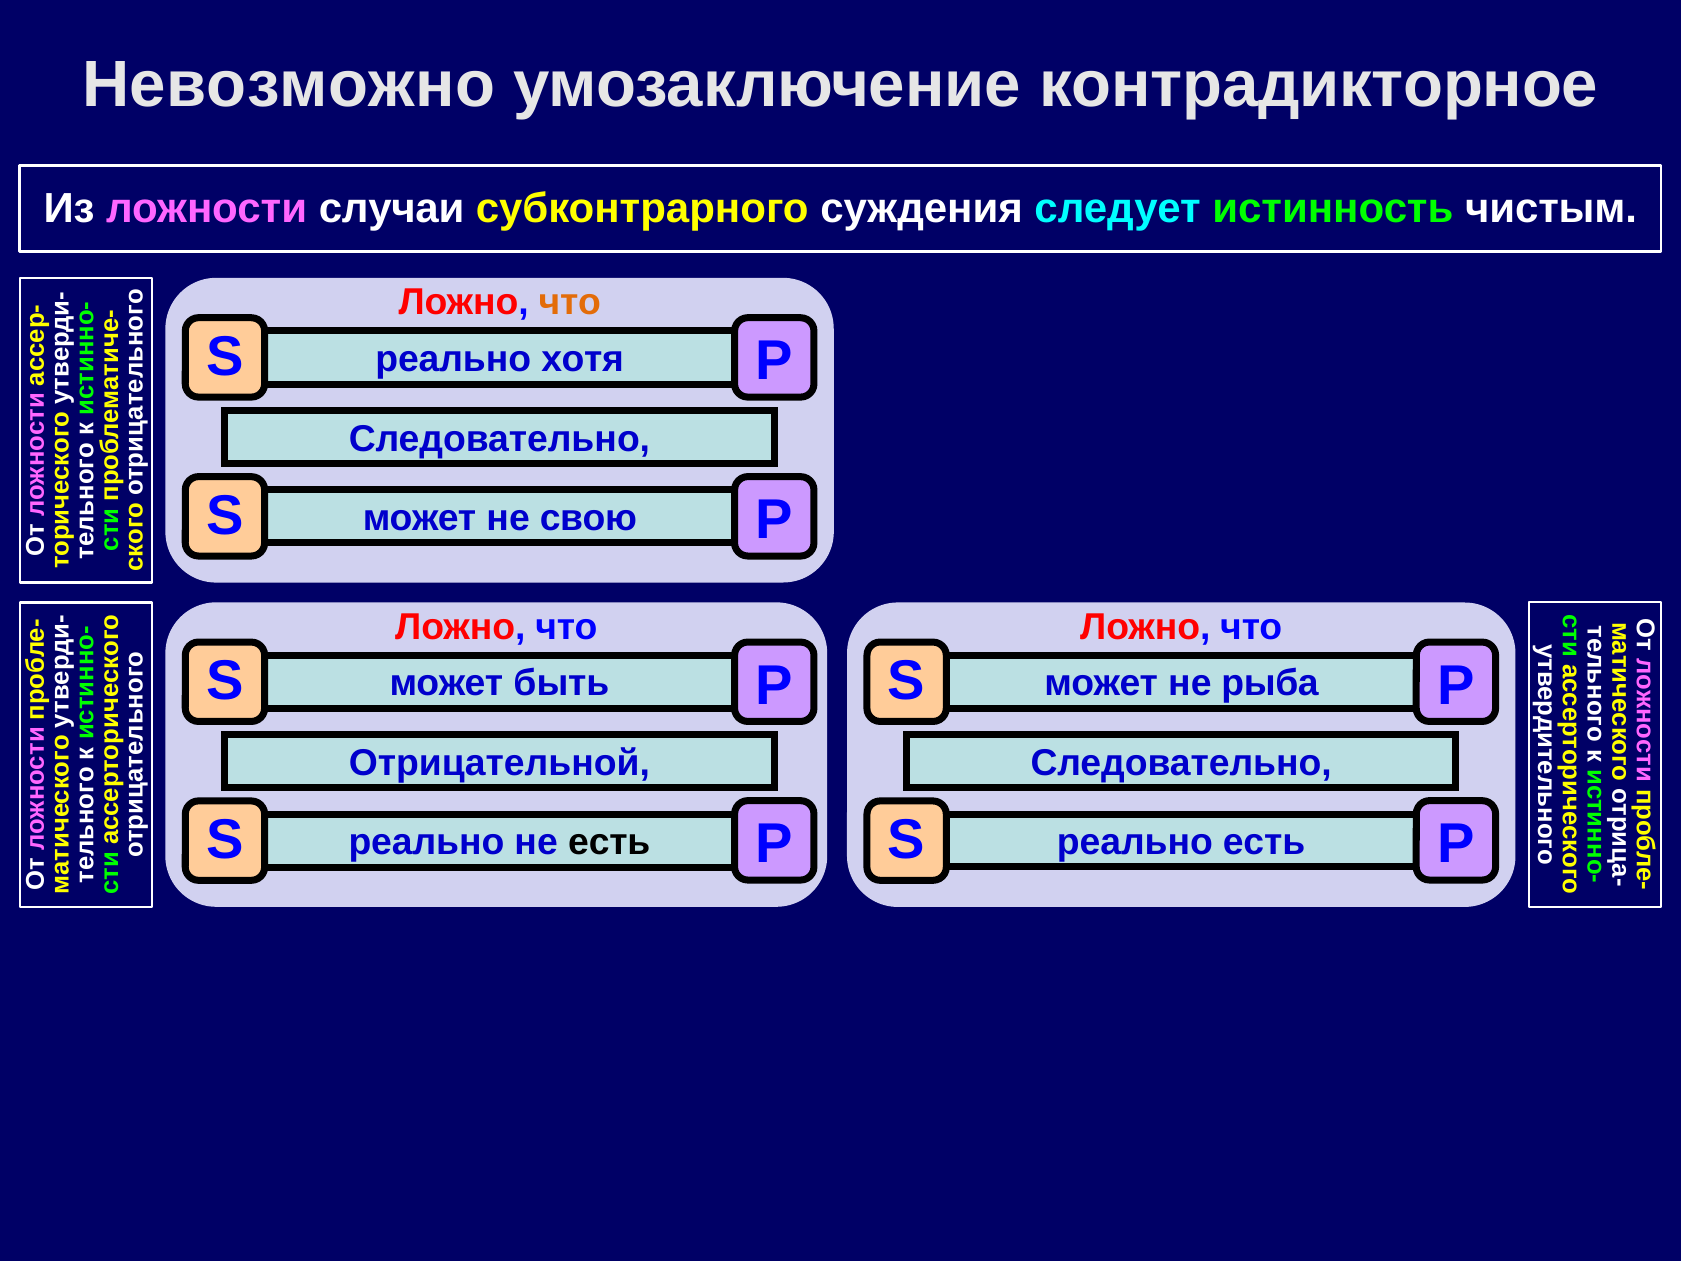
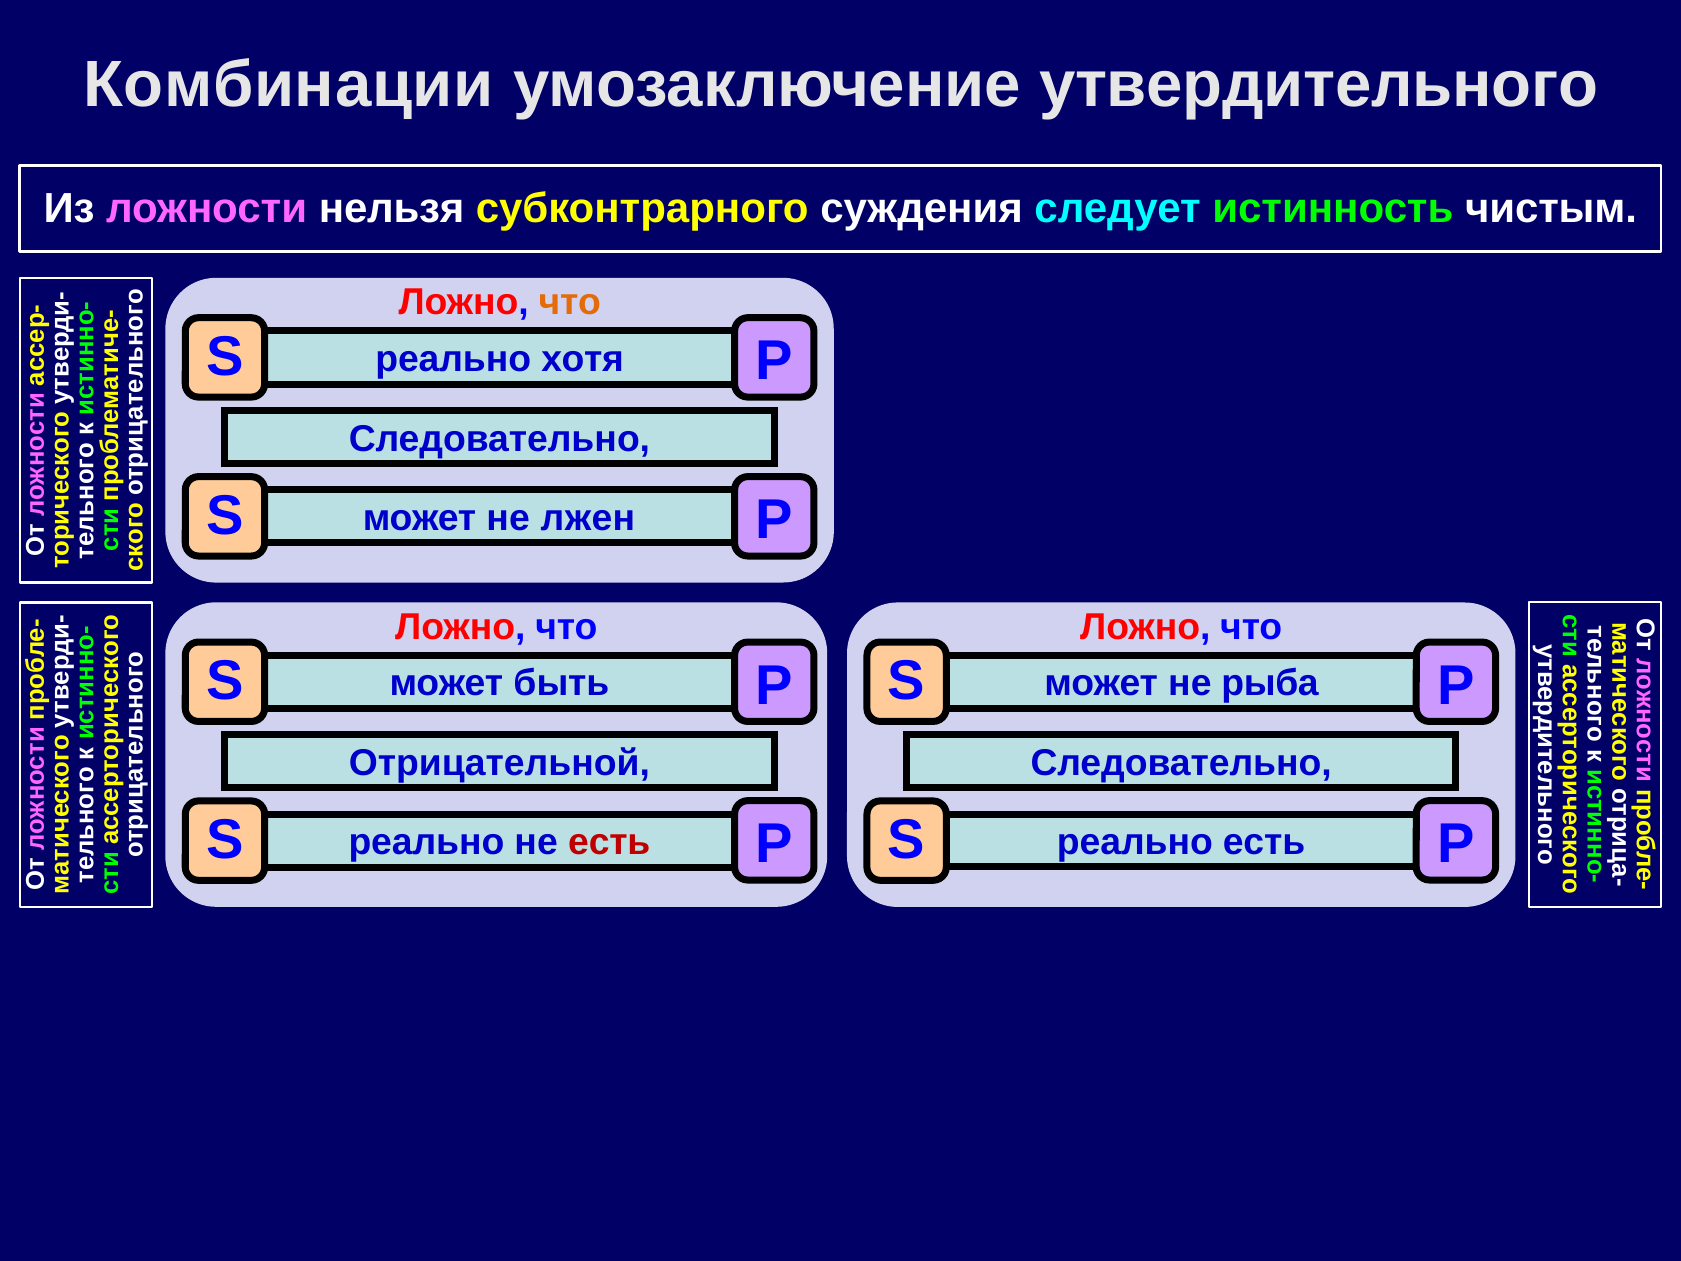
Невозможно: Невозможно -> Комбинации
контрадикторное: контрадикторное -> утвердительного
случаи: случаи -> нельзя
свою: свою -> лжен
есть at (609, 842) colour: black -> red
